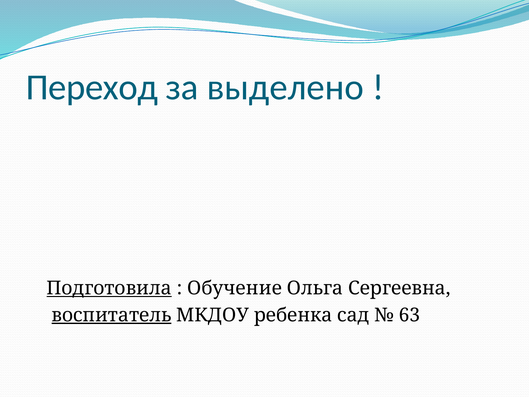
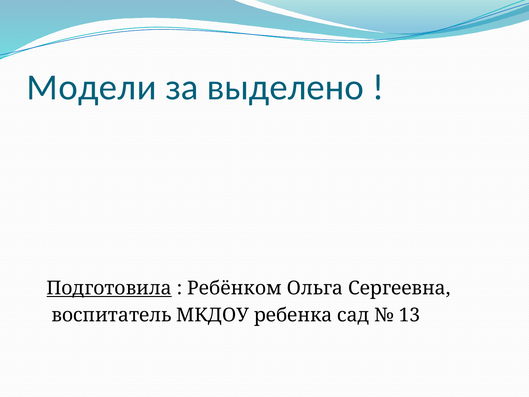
Переход: Переход -> Модели
Обучение: Обучение -> Ребёнком
воспитатель underline: present -> none
63: 63 -> 13
